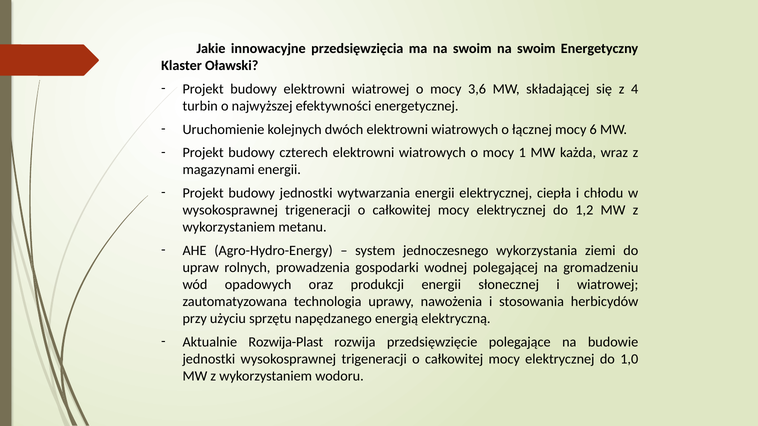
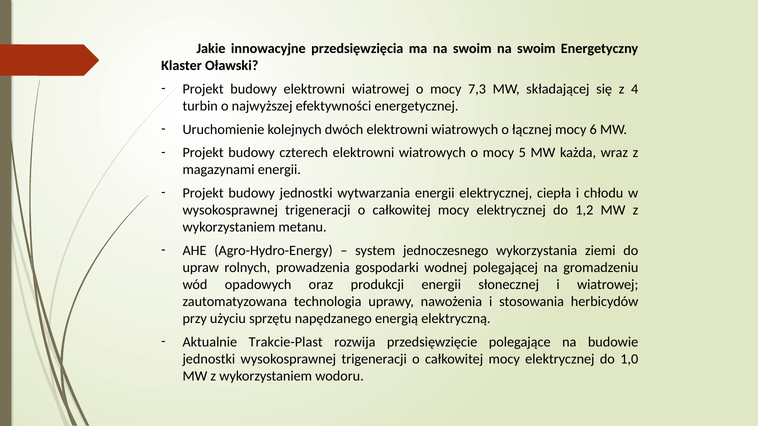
3,6: 3,6 -> 7,3
1: 1 -> 5
Rozwija-Plast: Rozwija-Plast -> Trakcie-Plast
